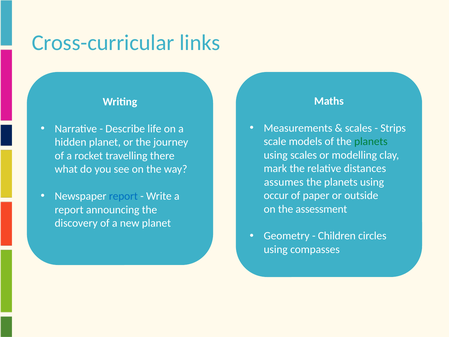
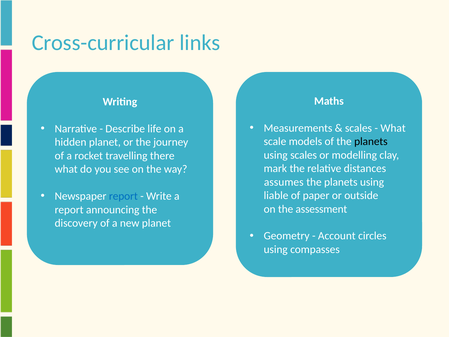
Strips at (393, 128): Strips -> What
planets at (371, 141) colour: green -> black
occur: occur -> liable
Children: Children -> Account
